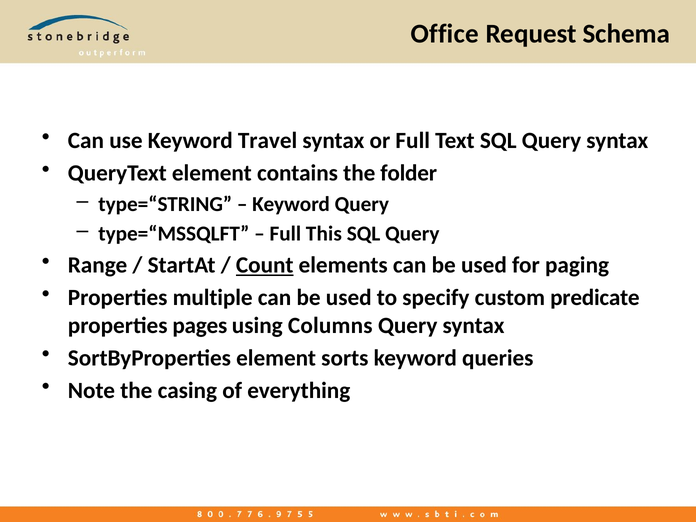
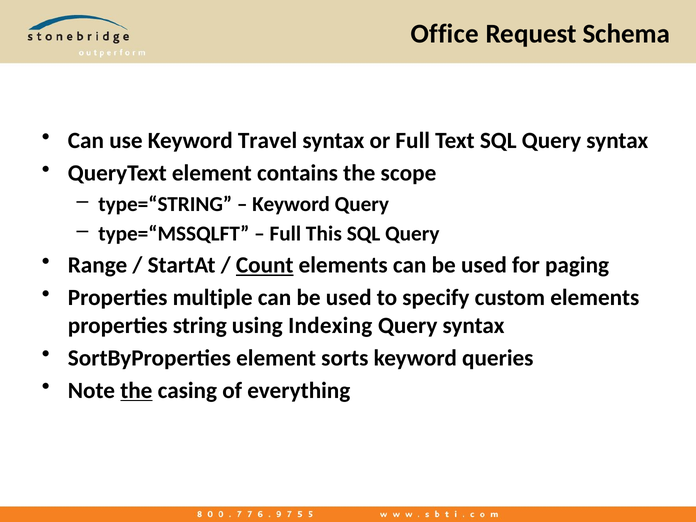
folder: folder -> scope
custom predicate: predicate -> elements
pages: pages -> string
Columns: Columns -> Indexing
the at (136, 391) underline: none -> present
